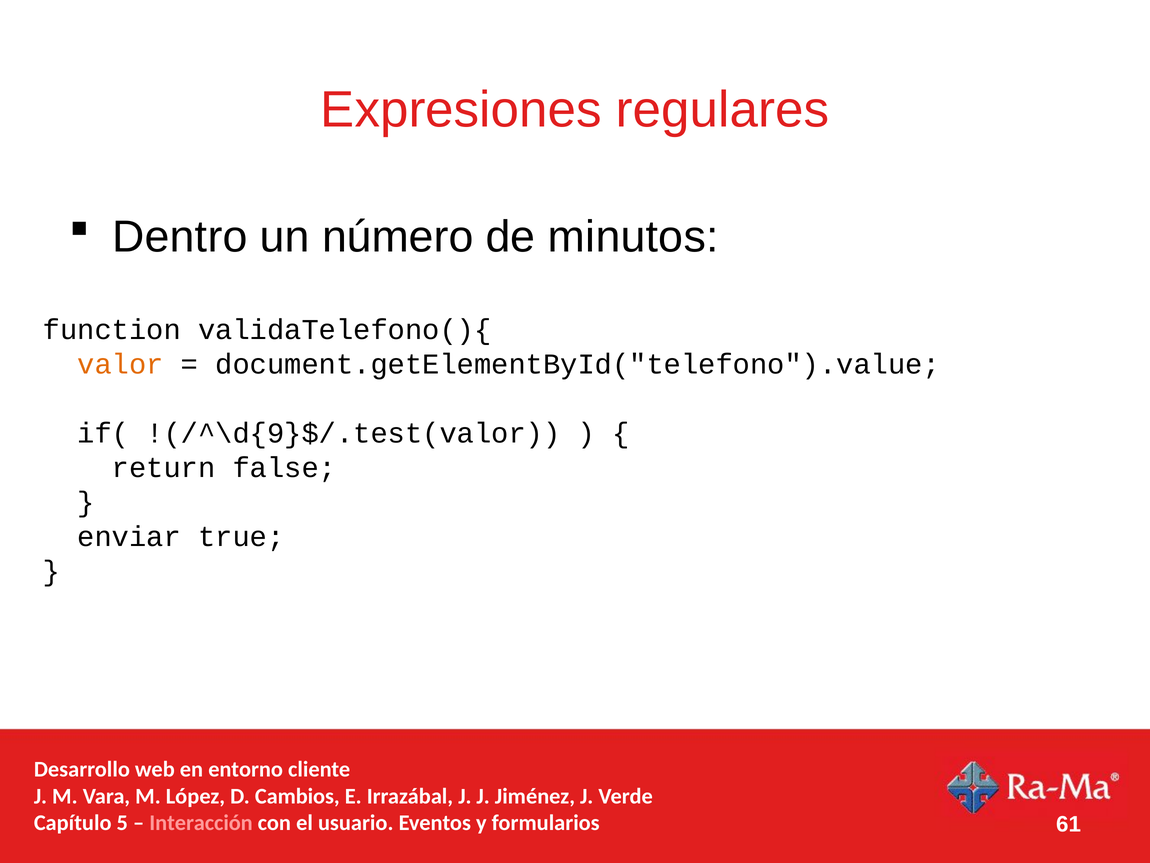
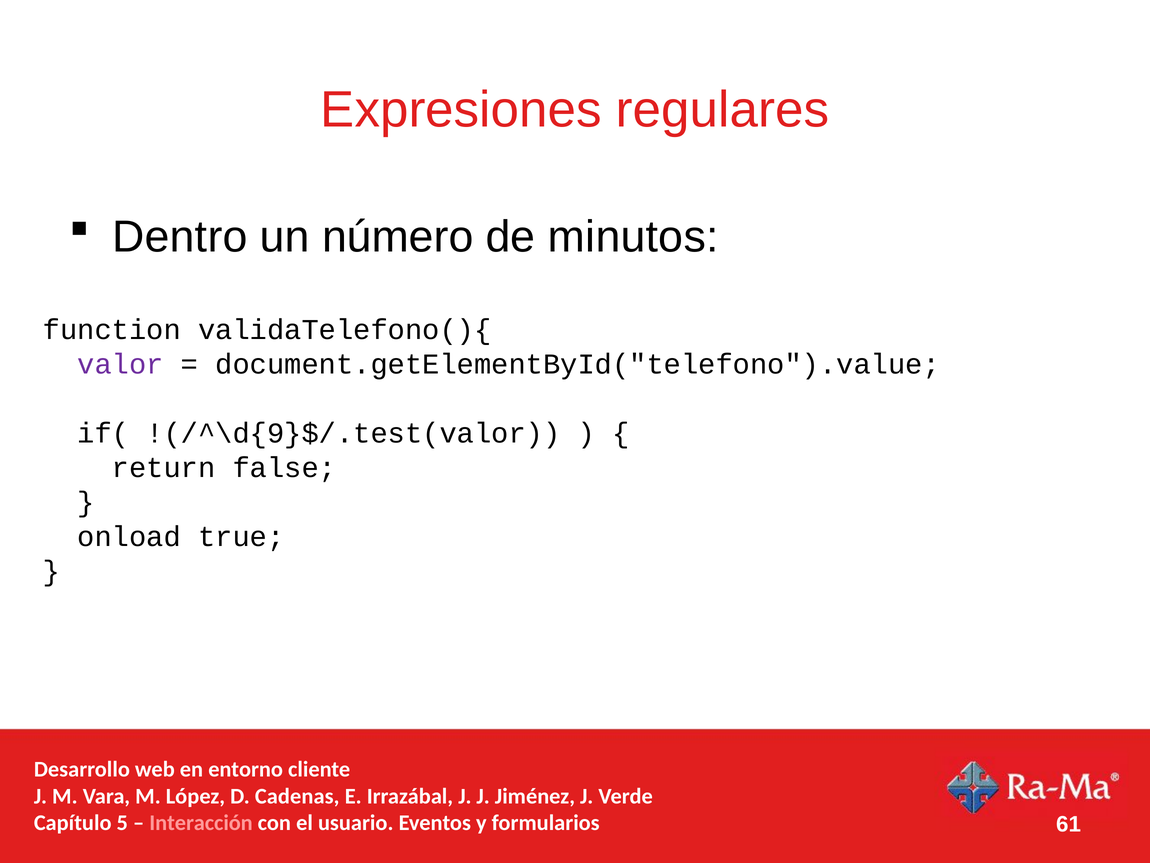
valor colour: orange -> purple
enviar: enviar -> onload
Cambios: Cambios -> Cadenas
